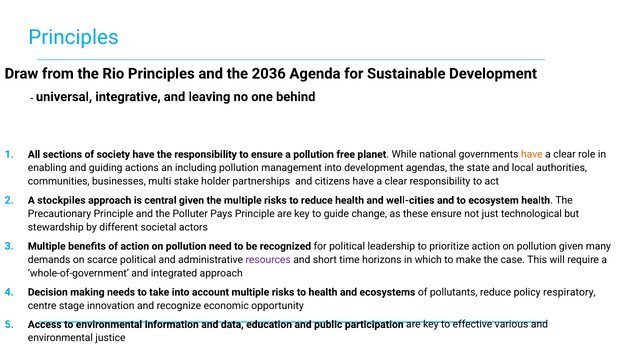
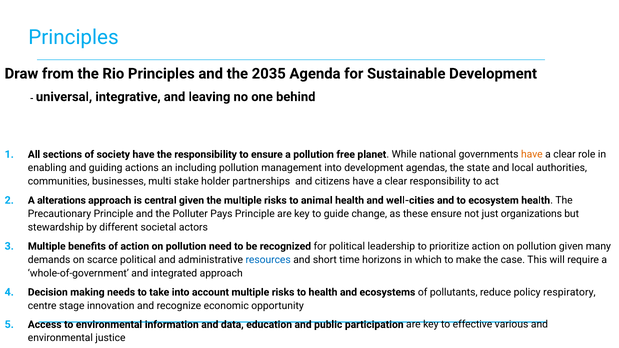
2036: 2036 -> 2035
stockpiles: stockpiles -> alterations
to reduce: reduce -> animal
technological: technological -> organizations
resources colour: purple -> blue
